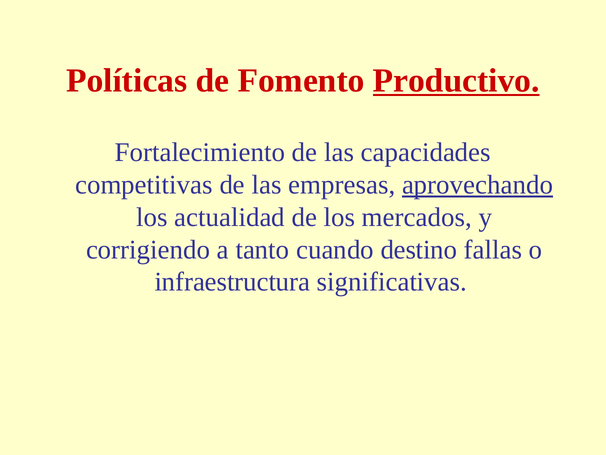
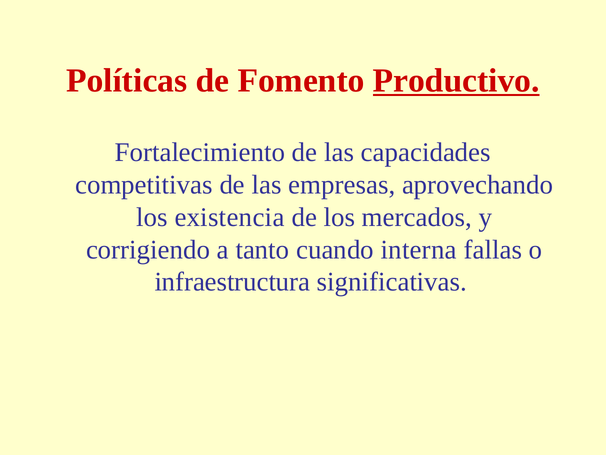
aprovechando underline: present -> none
actualidad: actualidad -> existencia
destino: destino -> interna
